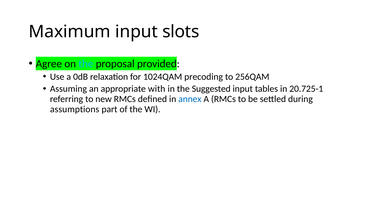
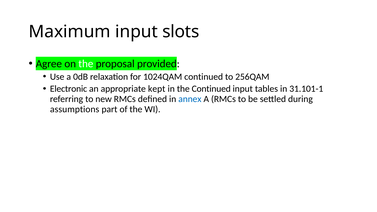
the at (86, 64) colour: light blue -> white
1024QAM precoding: precoding -> continued
Assuming: Assuming -> Electronic
with: with -> kept
the Suggested: Suggested -> Continued
20.725-1: 20.725-1 -> 31.101-1
